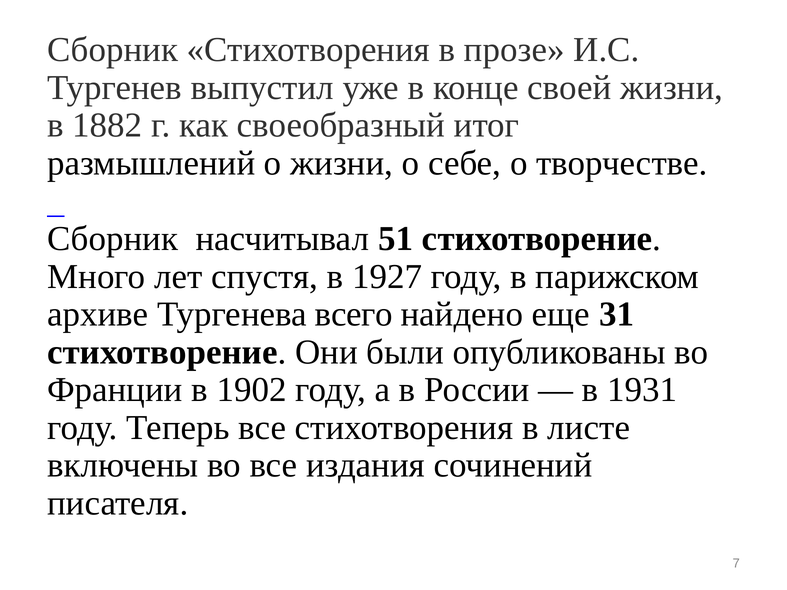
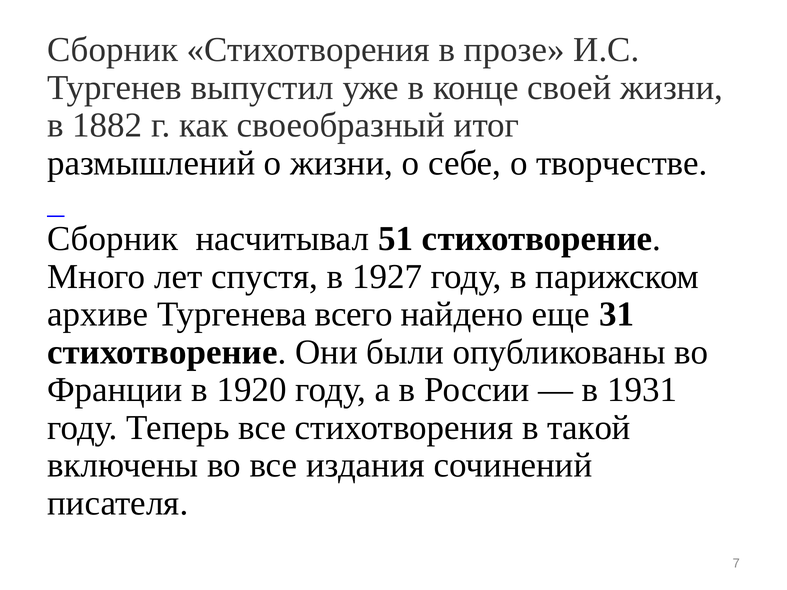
1902: 1902 -> 1920
листе: листе -> такой
